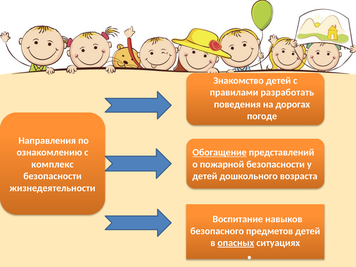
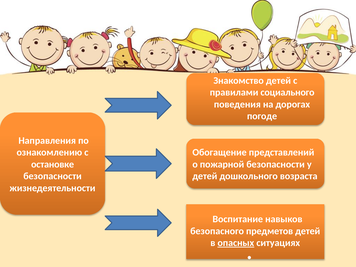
разработать: разработать -> социального
Обогащение underline: present -> none
комплекс: комплекс -> остановке
